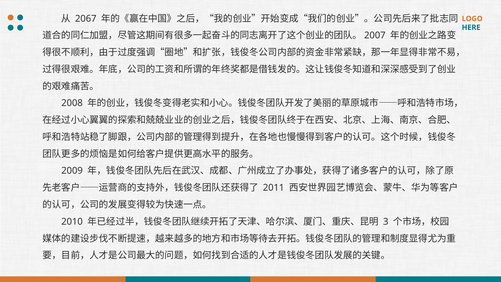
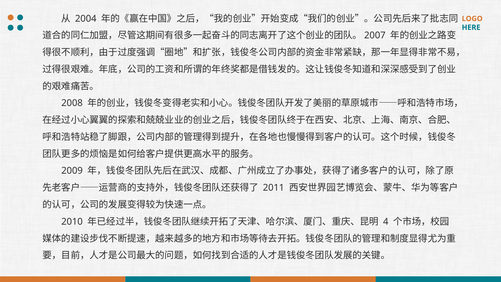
2067: 2067 -> 2004
3: 3 -> 4
